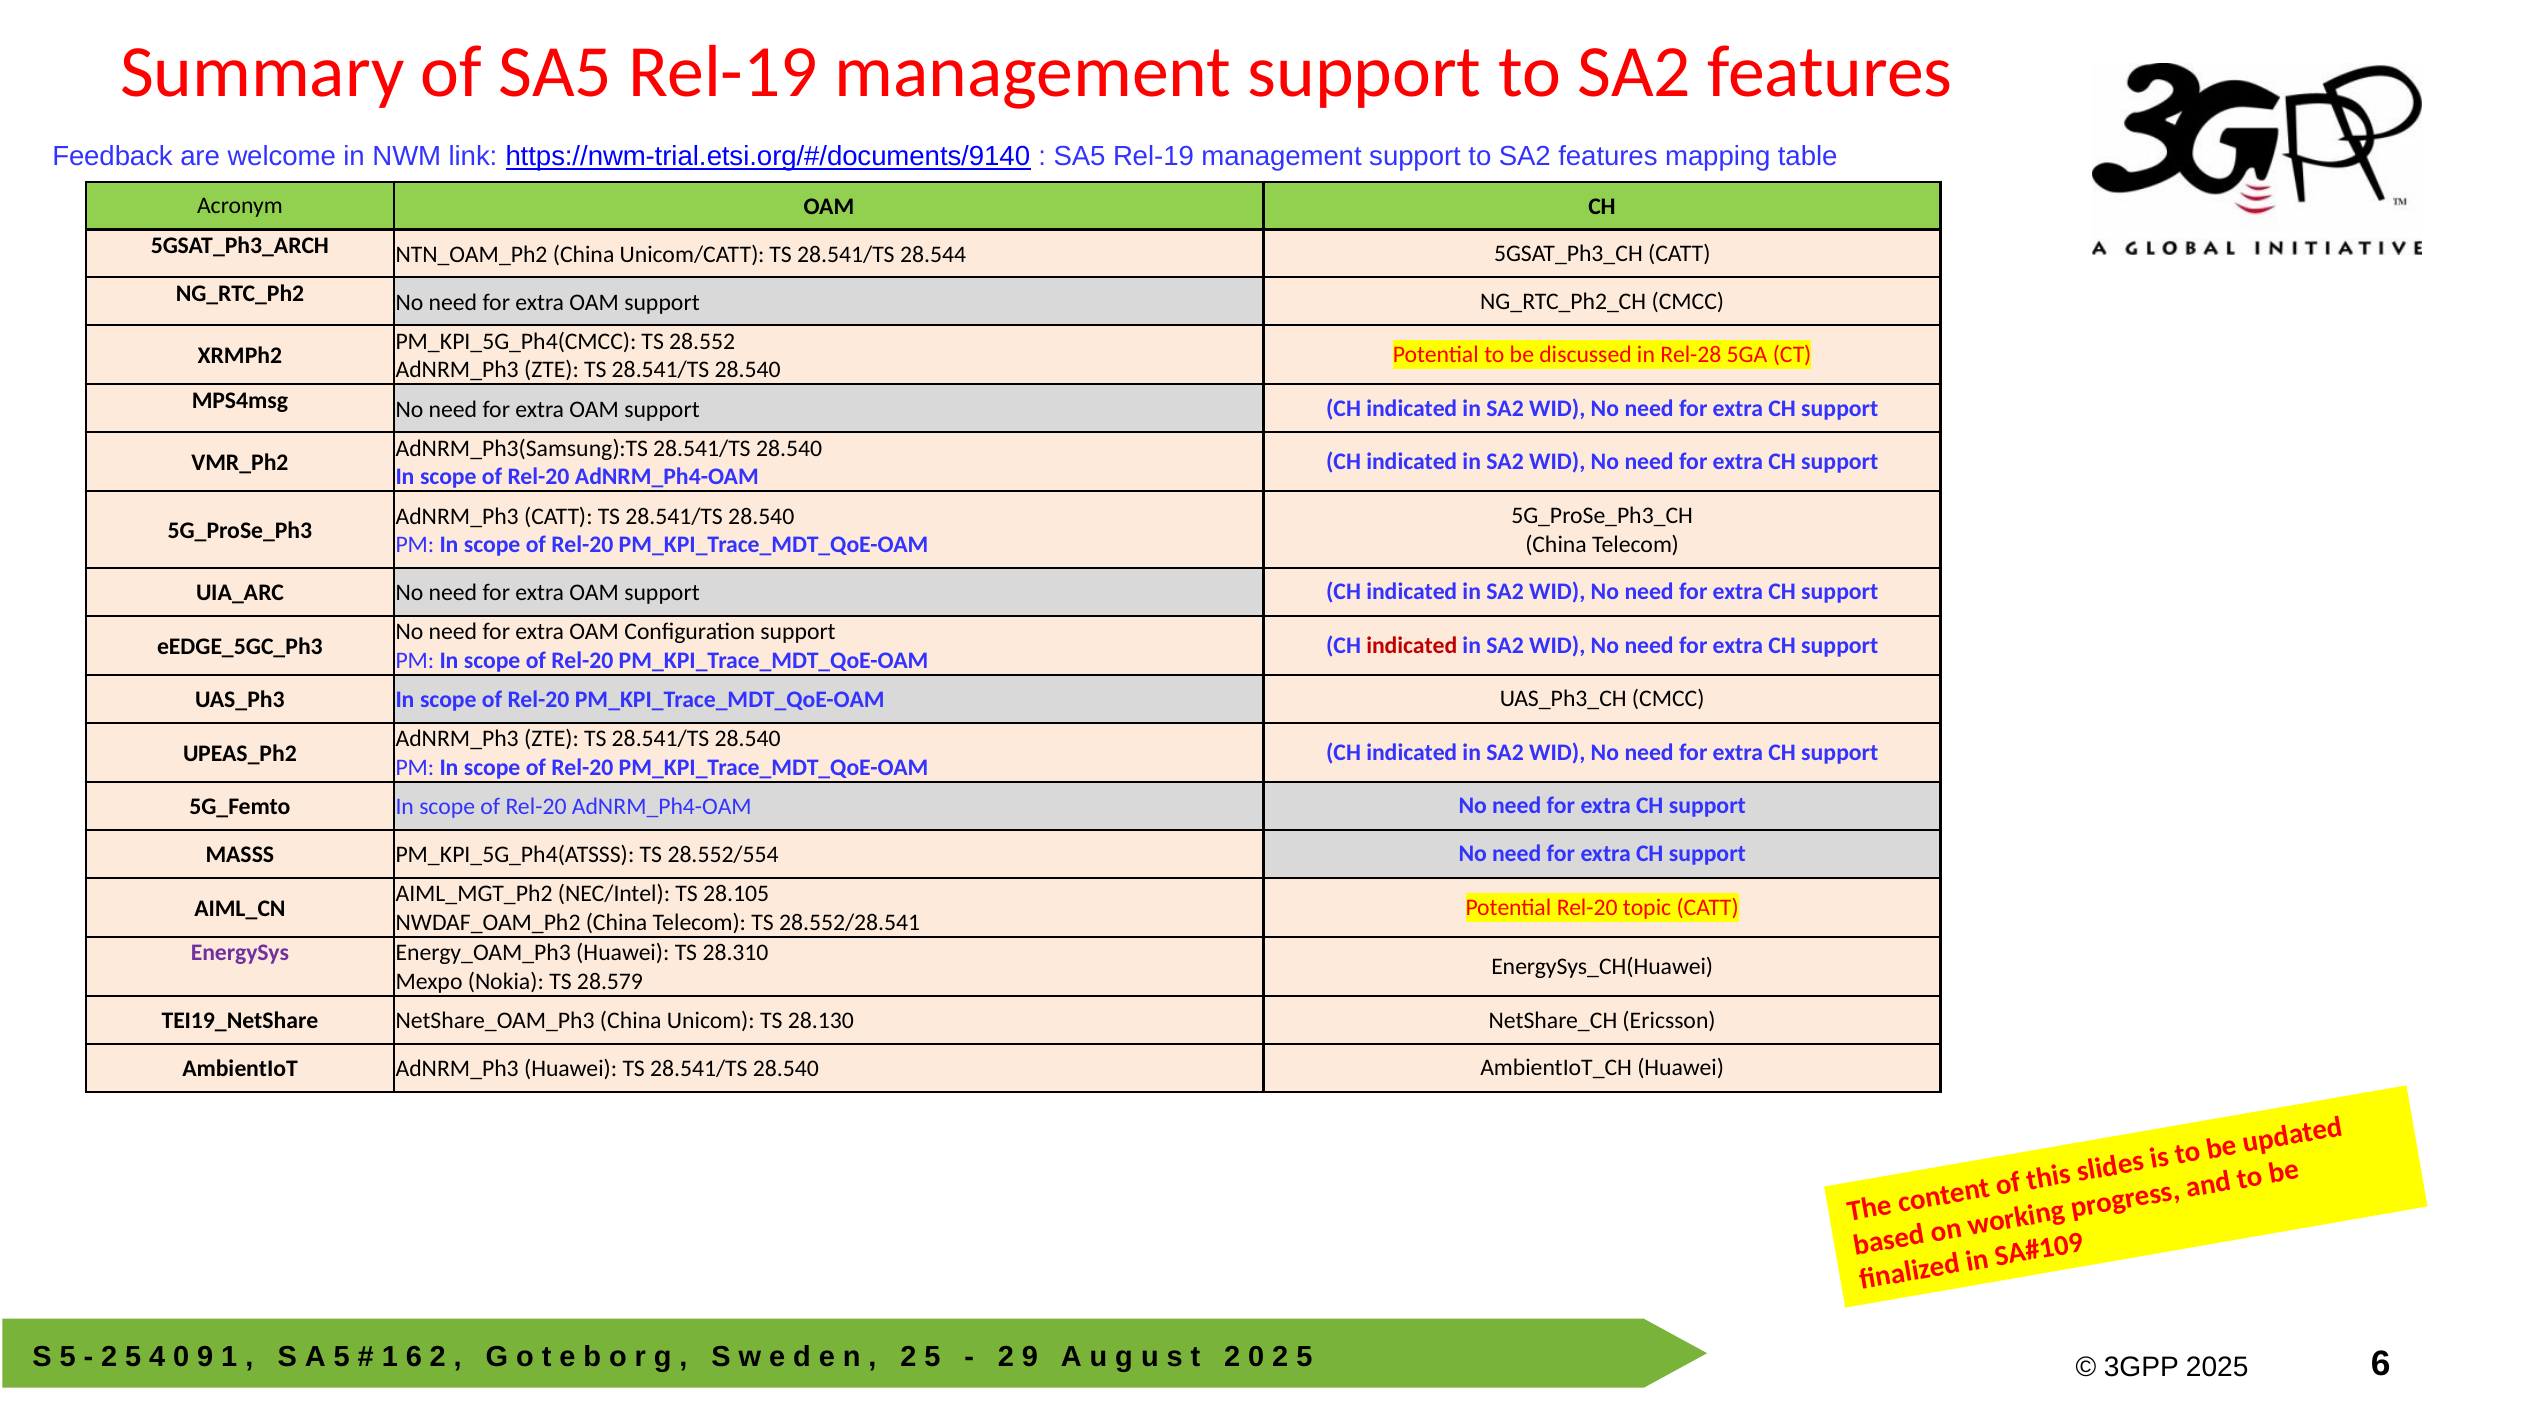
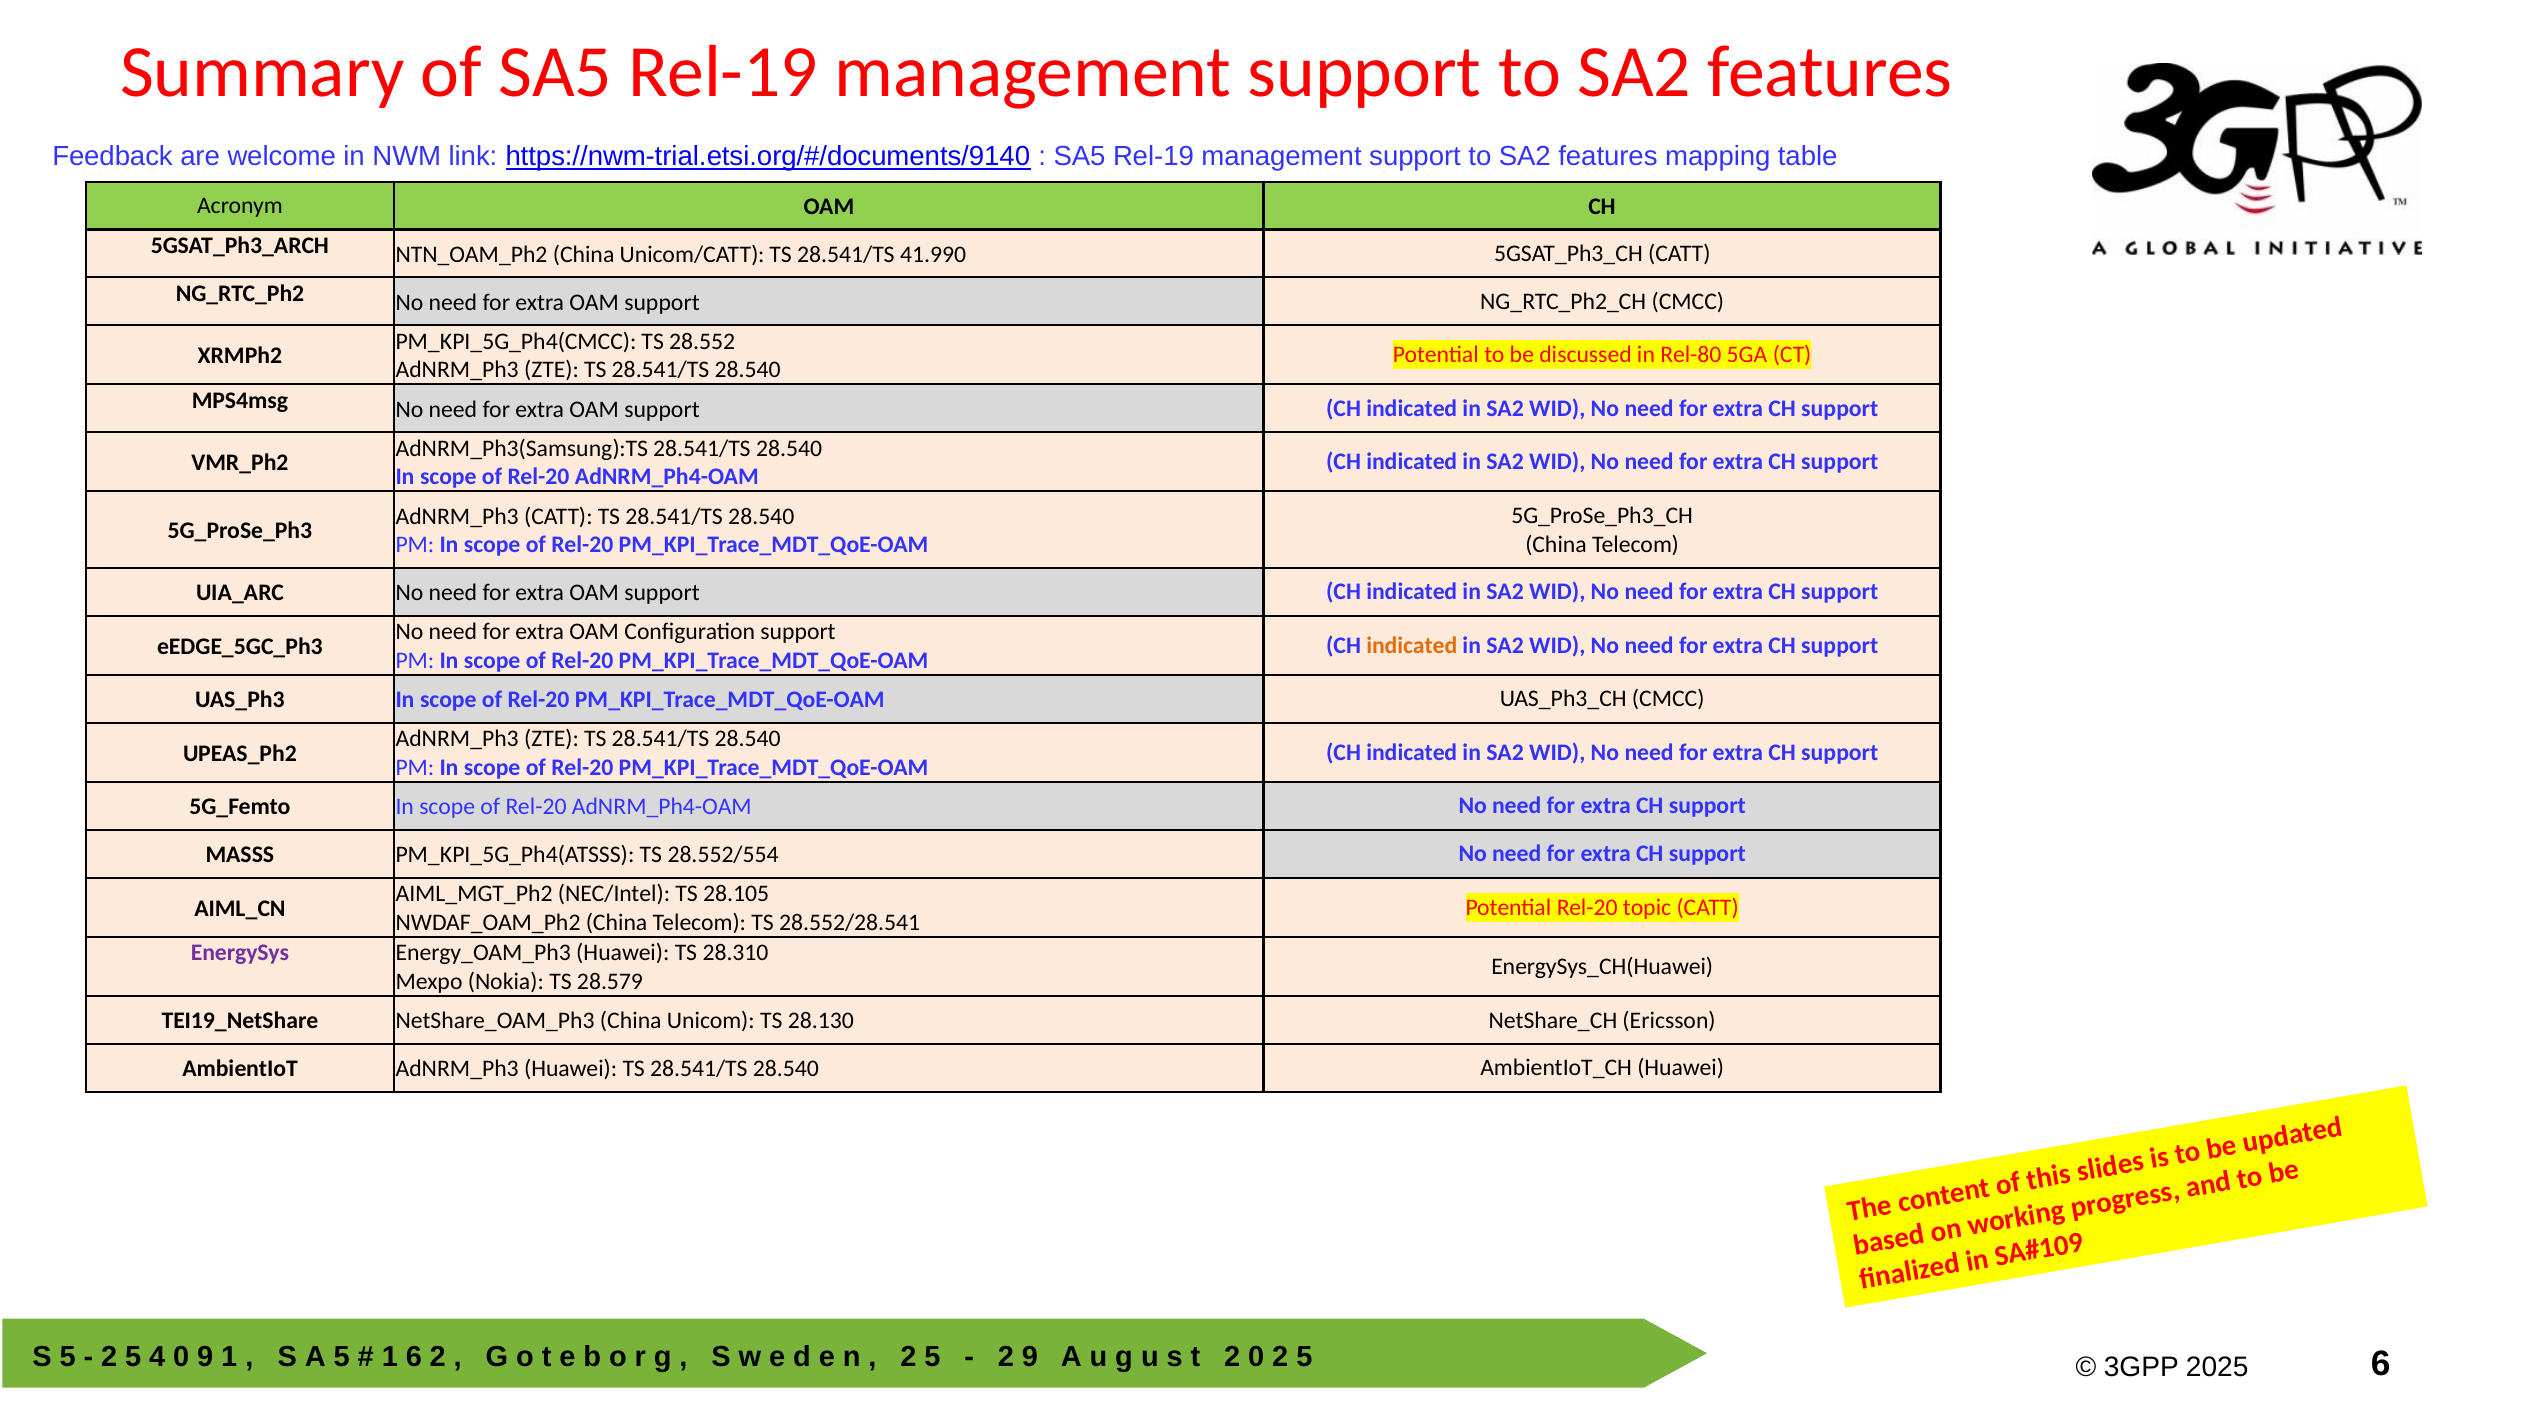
28.544: 28.544 -> 41.990
Rel-28: Rel-28 -> Rel-80
indicated at (1412, 646) colour: red -> orange
